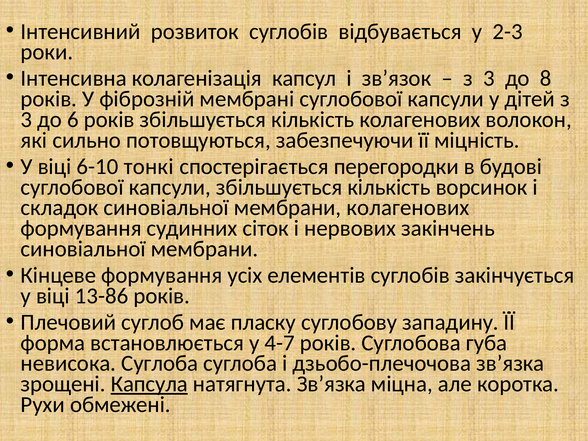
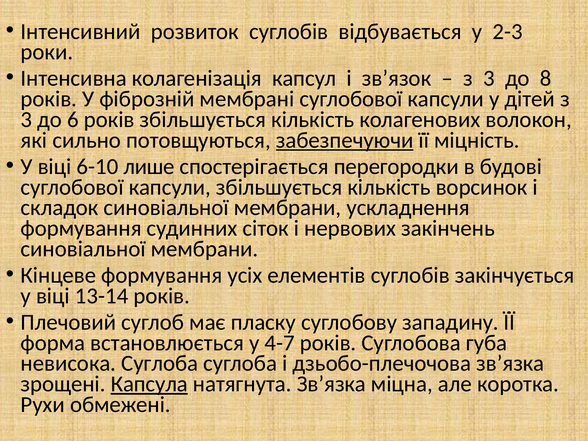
забезпечуючи underline: none -> present
тонкі: тонкі -> лише
мембрани колагенових: колагенових -> ускладнення
13-86: 13-86 -> 13-14
